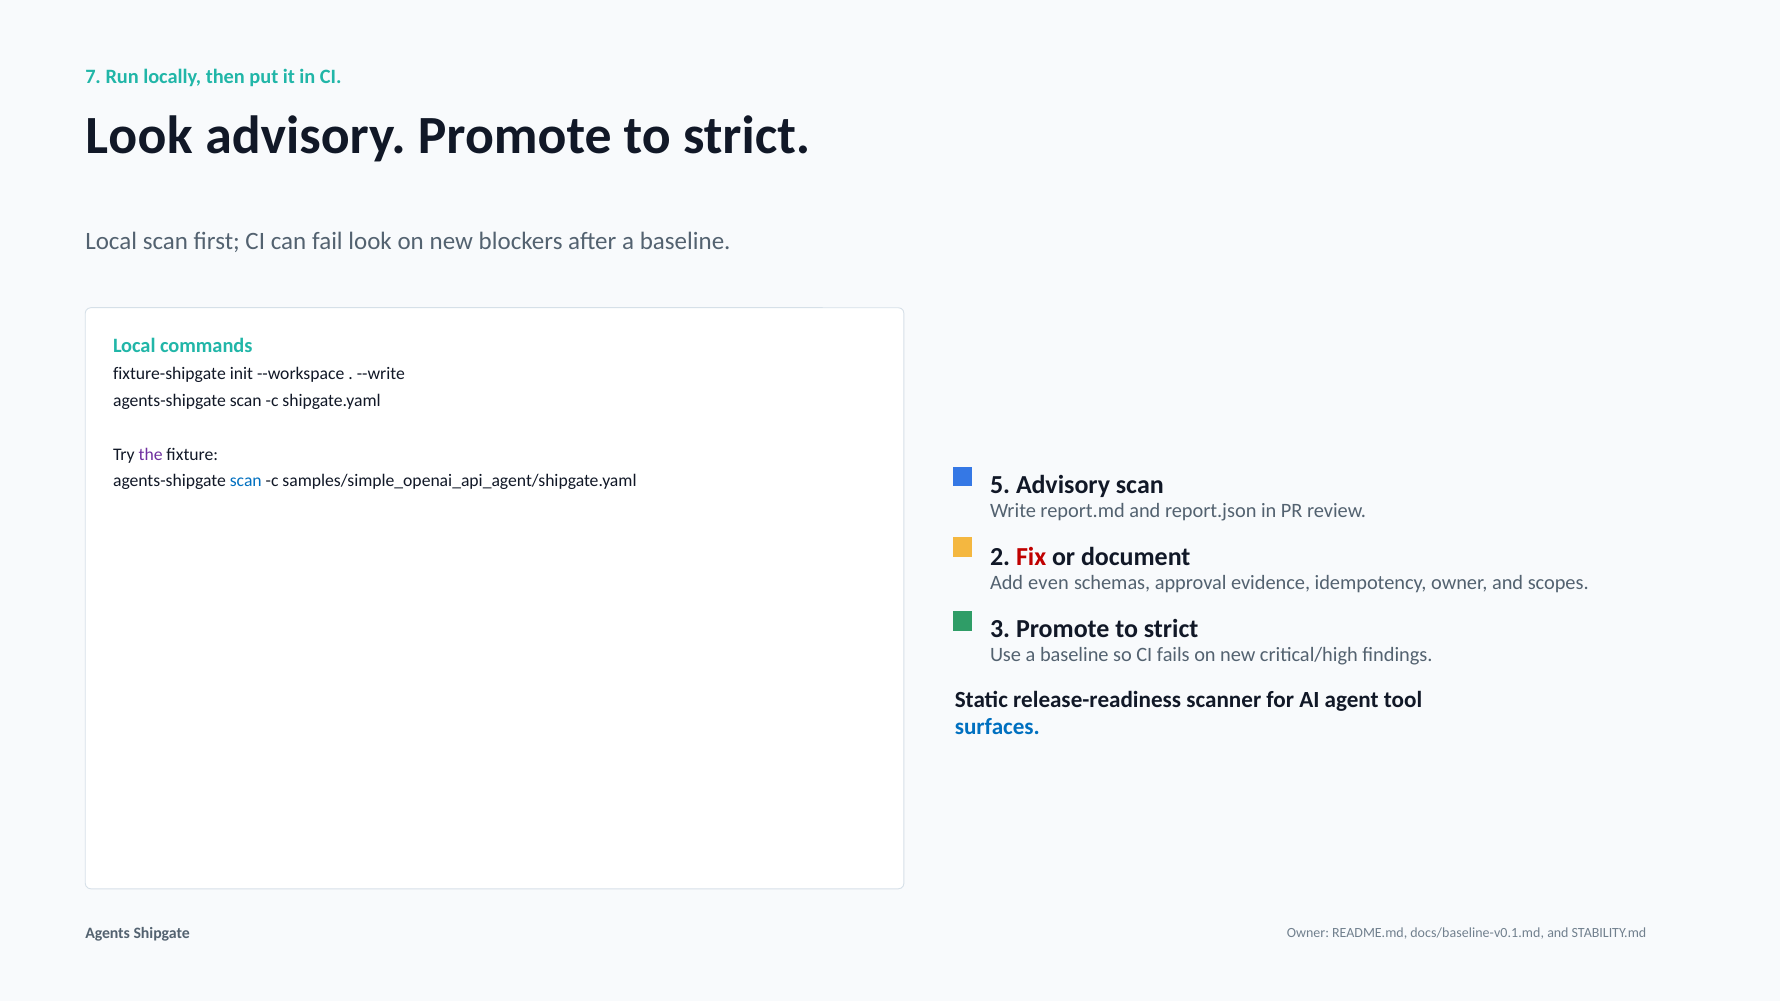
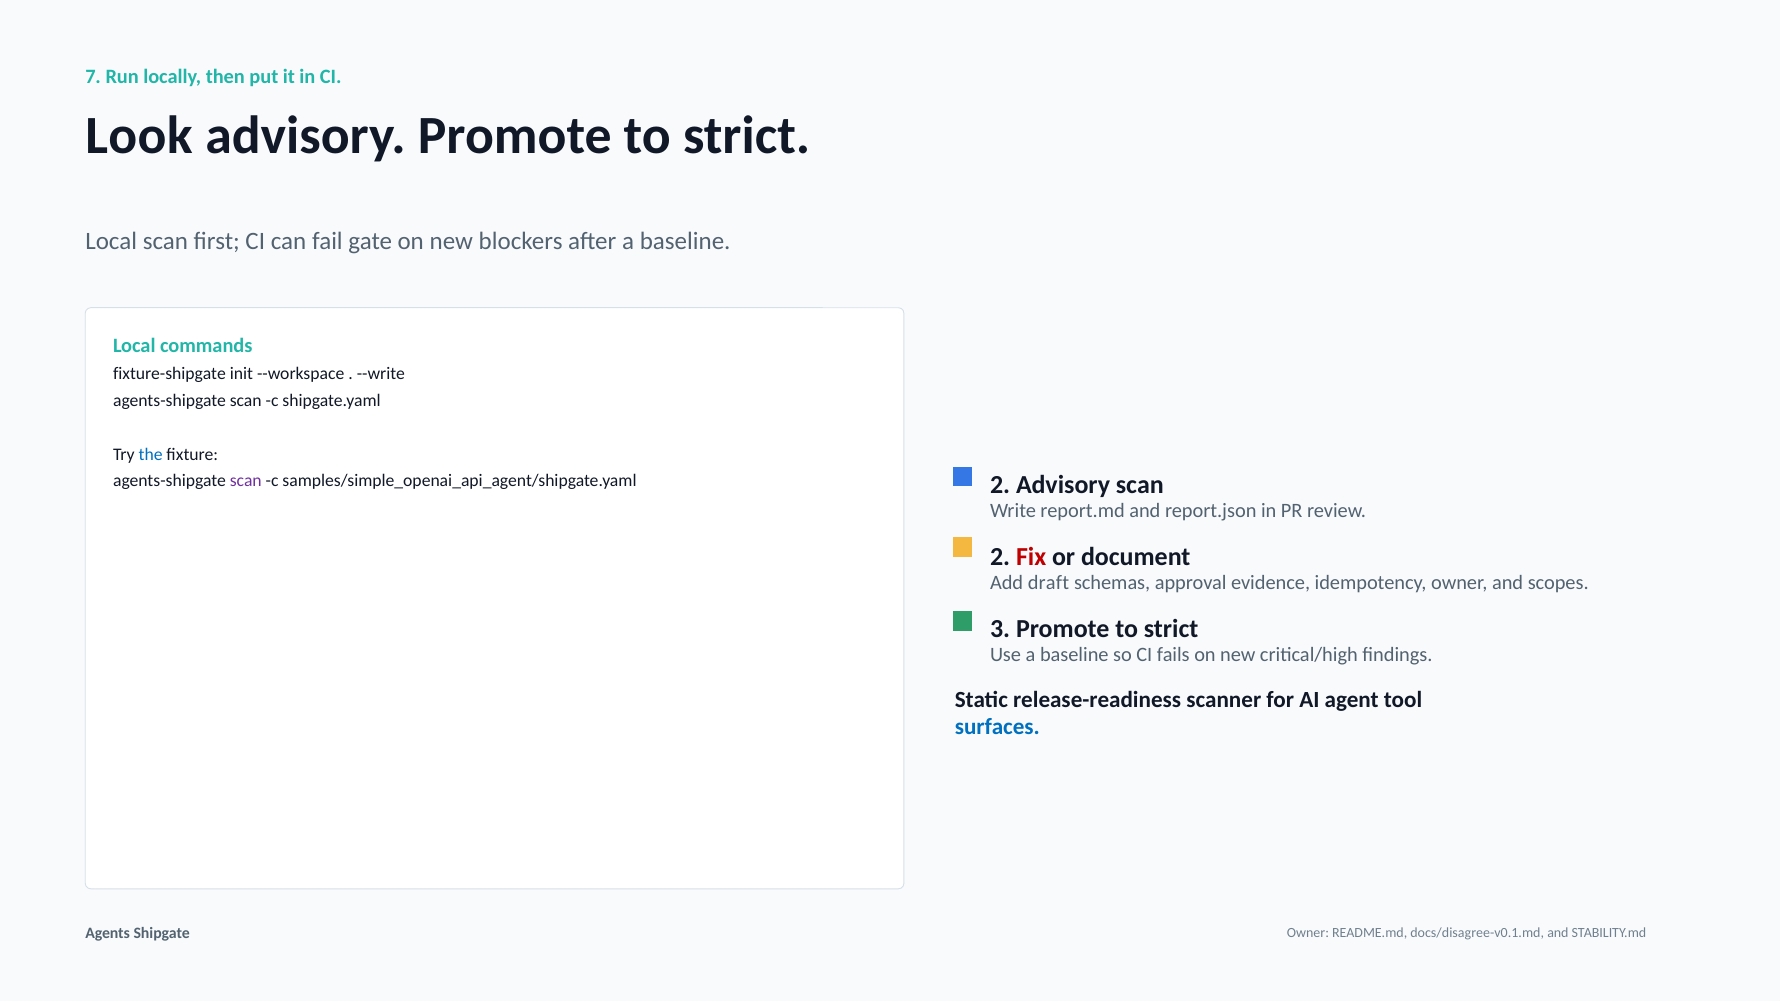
fail look: look -> gate
the colour: purple -> blue
scan at (246, 481) colour: blue -> purple
samples/simple_openai_api_agent/shipgate.yaml 5: 5 -> 2
even: even -> draft
docs/baseline-v0.1.md: docs/baseline-v0.1.md -> docs/disagree-v0.1.md
